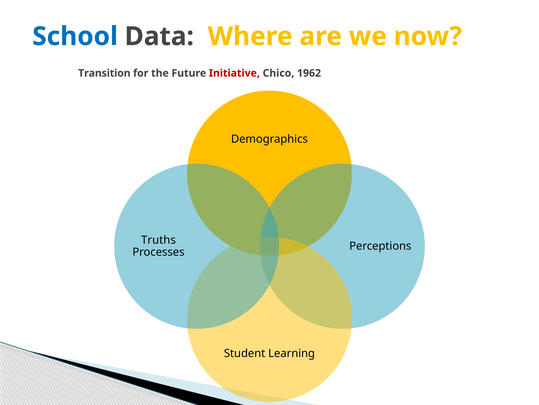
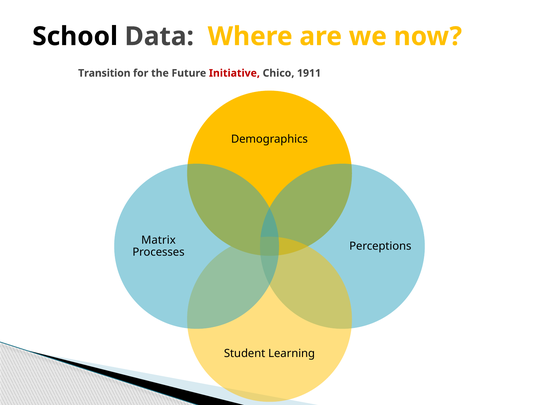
School colour: blue -> black
1962: 1962 -> 1911
Truths: Truths -> Matrix
